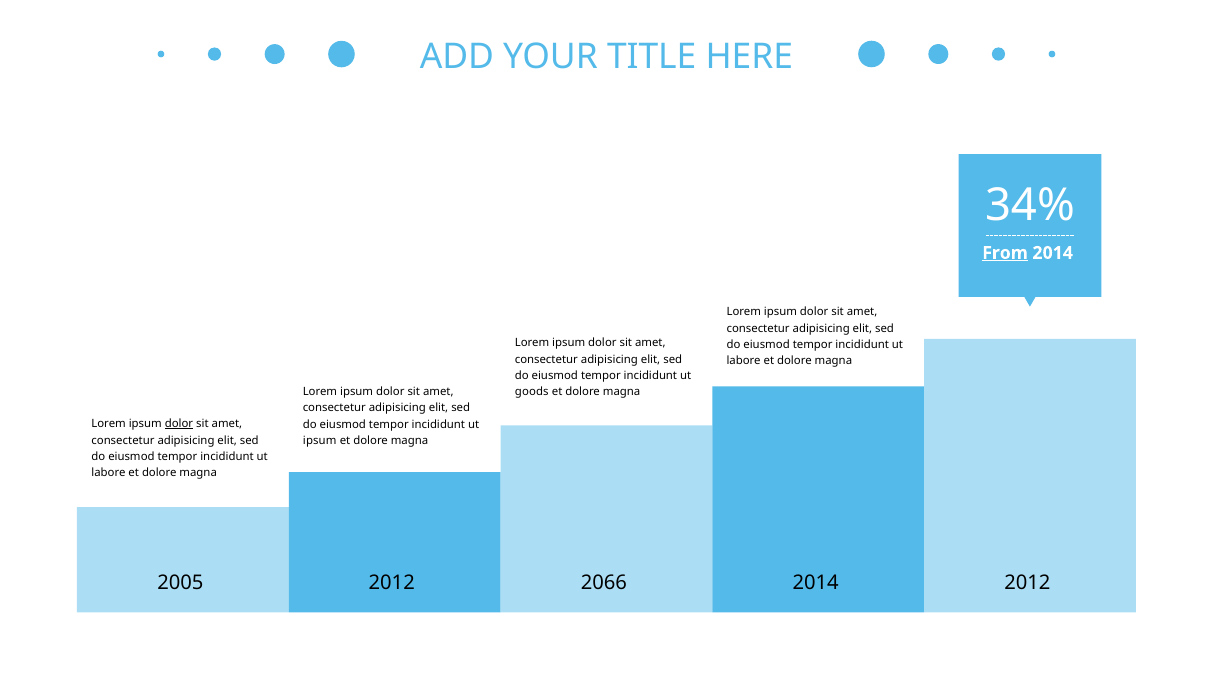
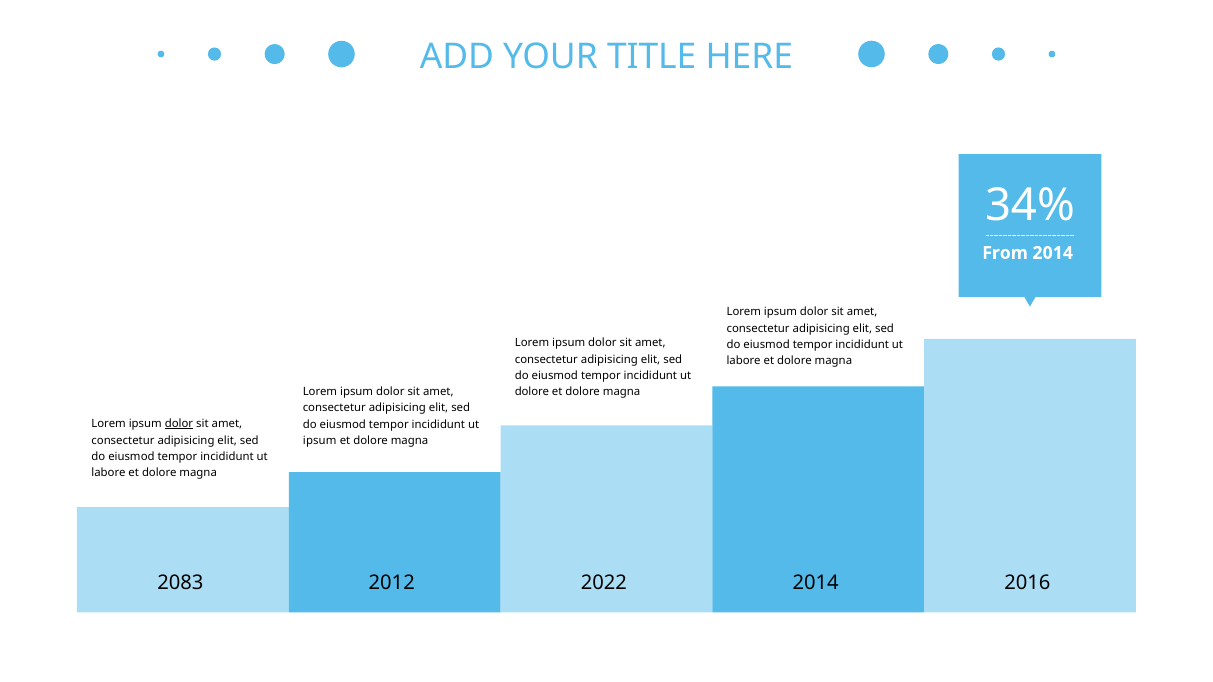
From underline: present -> none
goods at (532, 392): goods -> dolore
2005: 2005 -> 2083
2066: 2066 -> 2022
2014 2012: 2012 -> 2016
